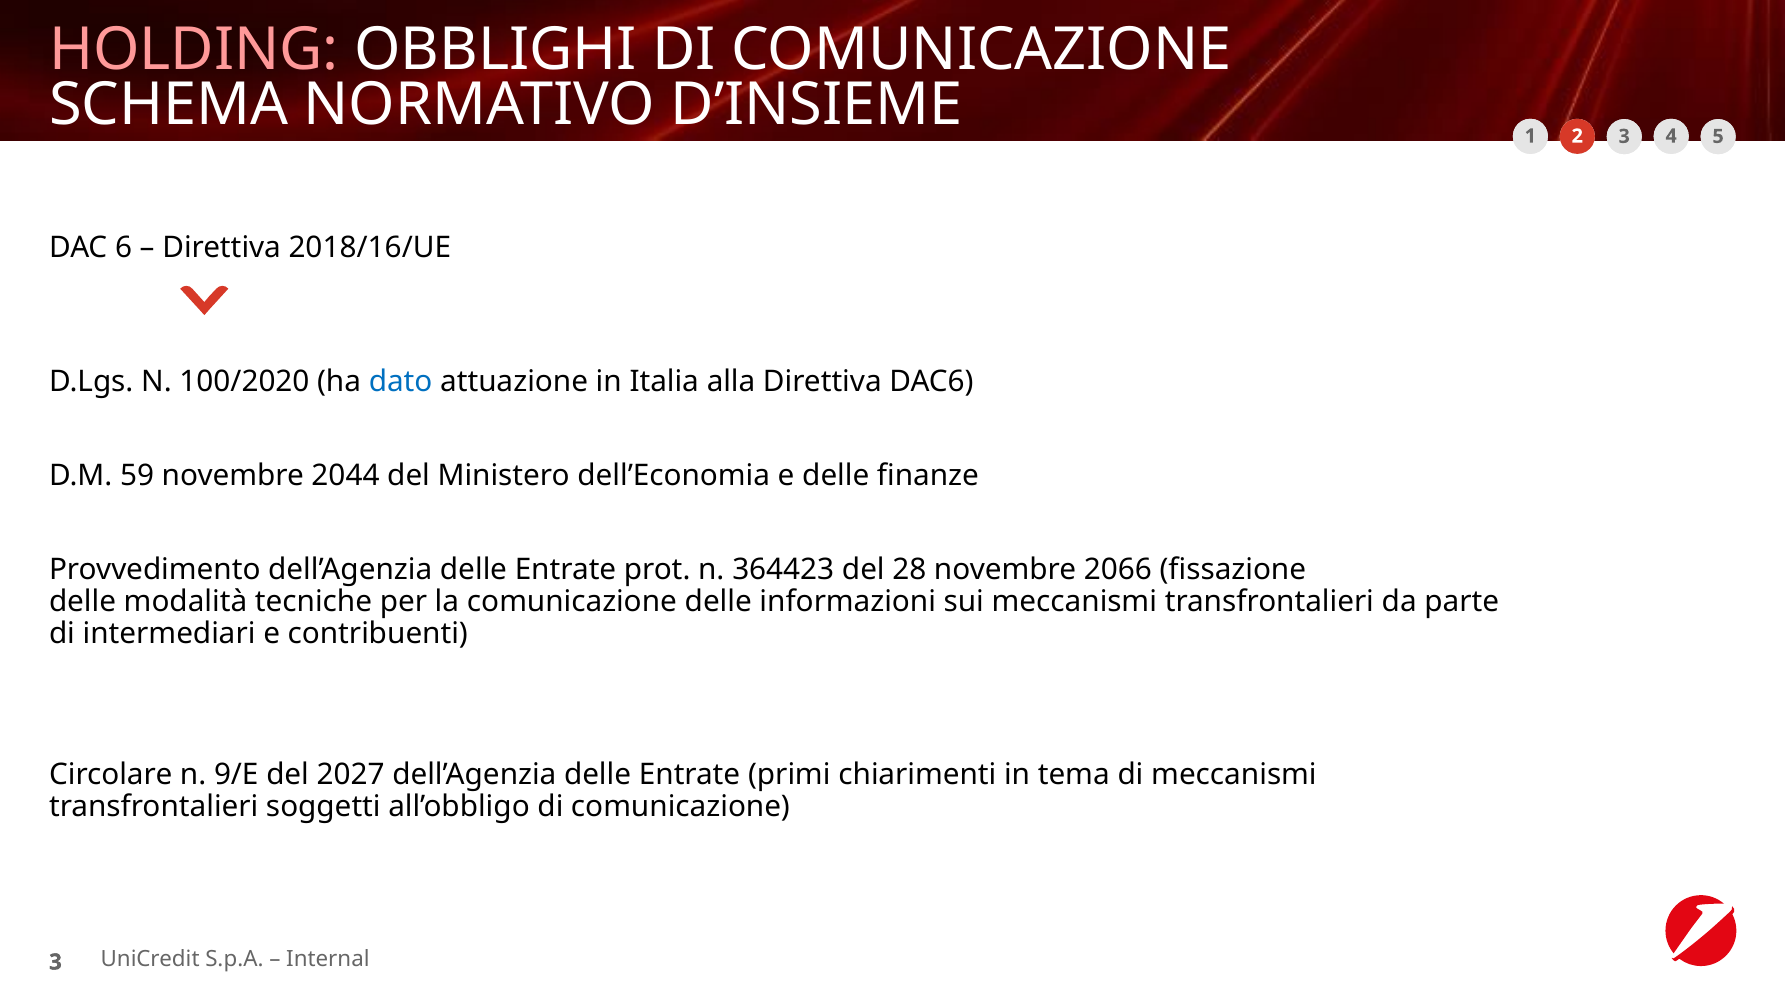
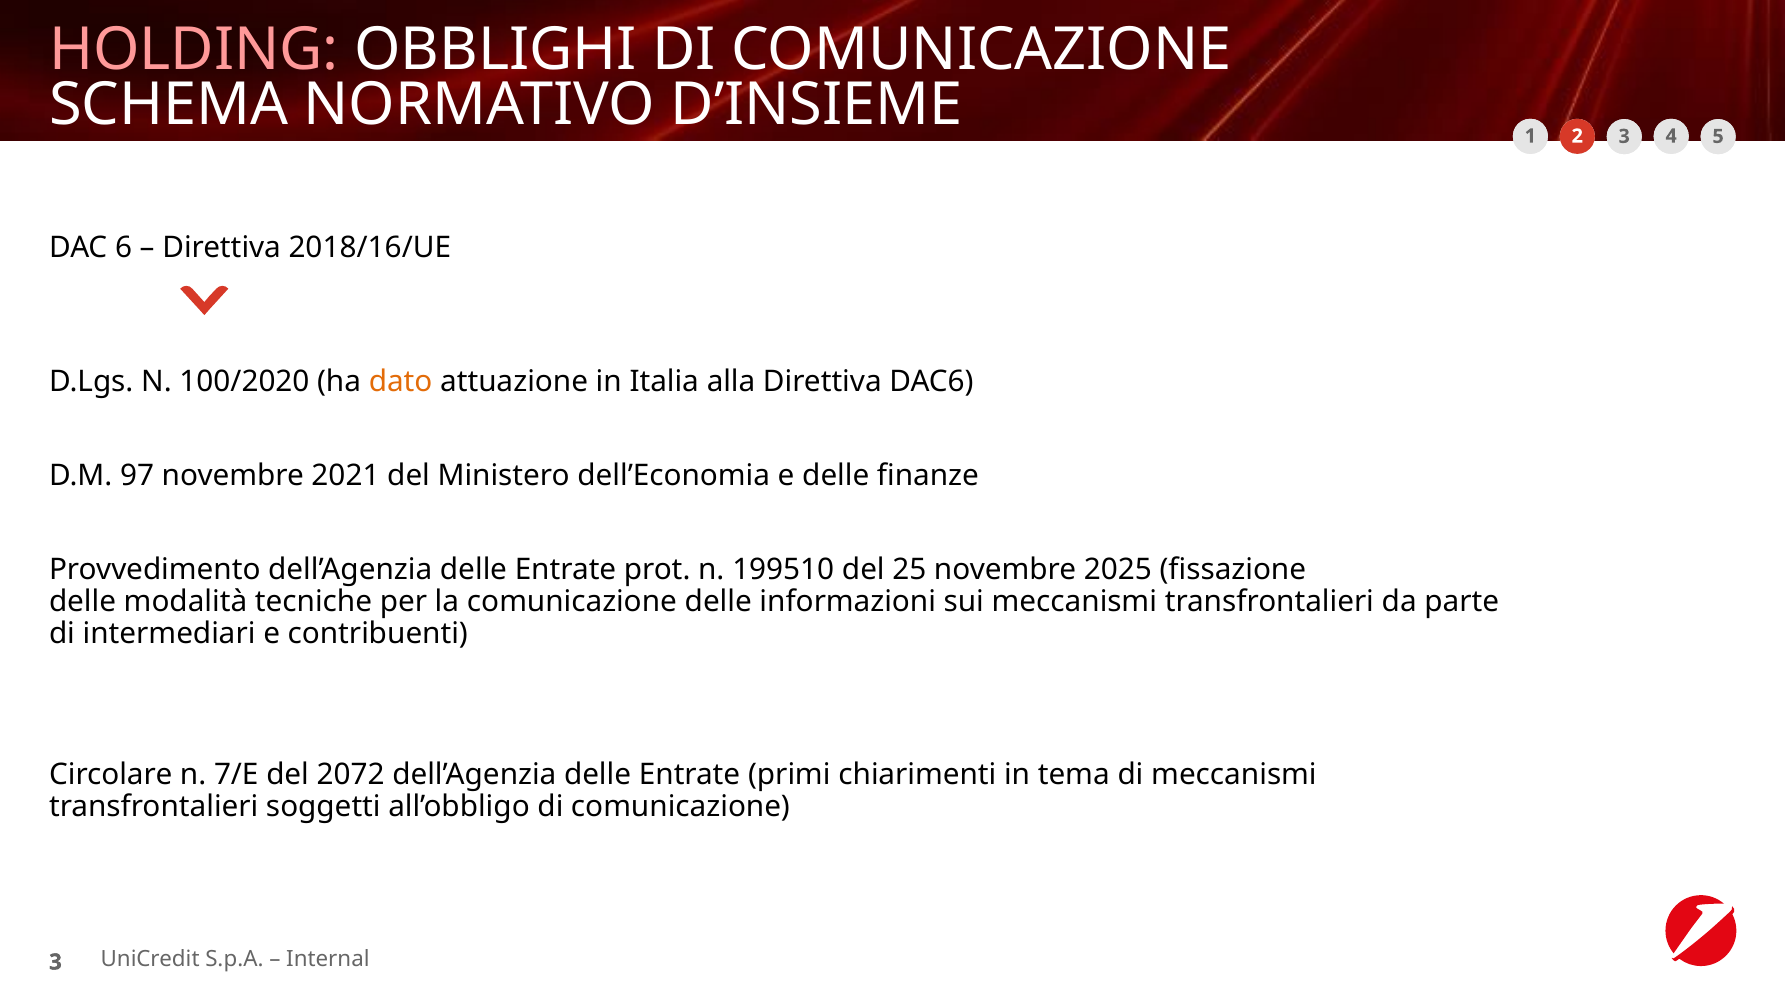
dato colour: blue -> orange
59: 59 -> 97
2044: 2044 -> 2021
364423: 364423 -> 199510
28: 28 -> 25
2066: 2066 -> 2025
9/E: 9/E -> 7/E
2027: 2027 -> 2072
